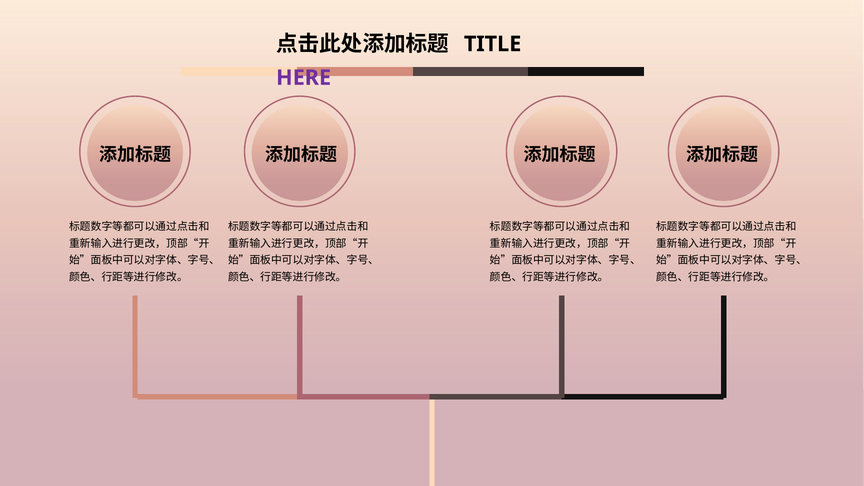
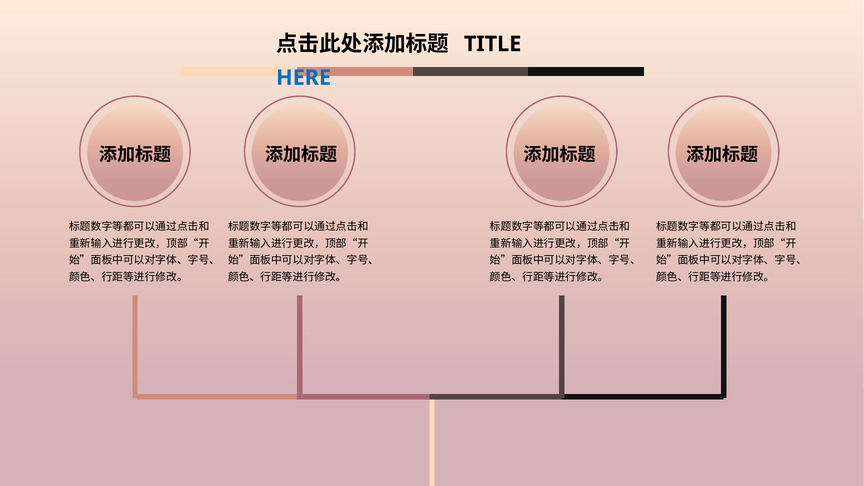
HERE colour: purple -> blue
